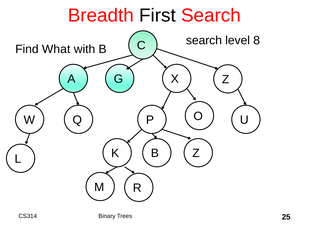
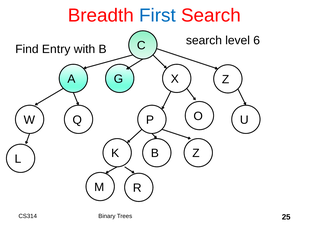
First colour: black -> blue
8: 8 -> 6
What: What -> Entry
